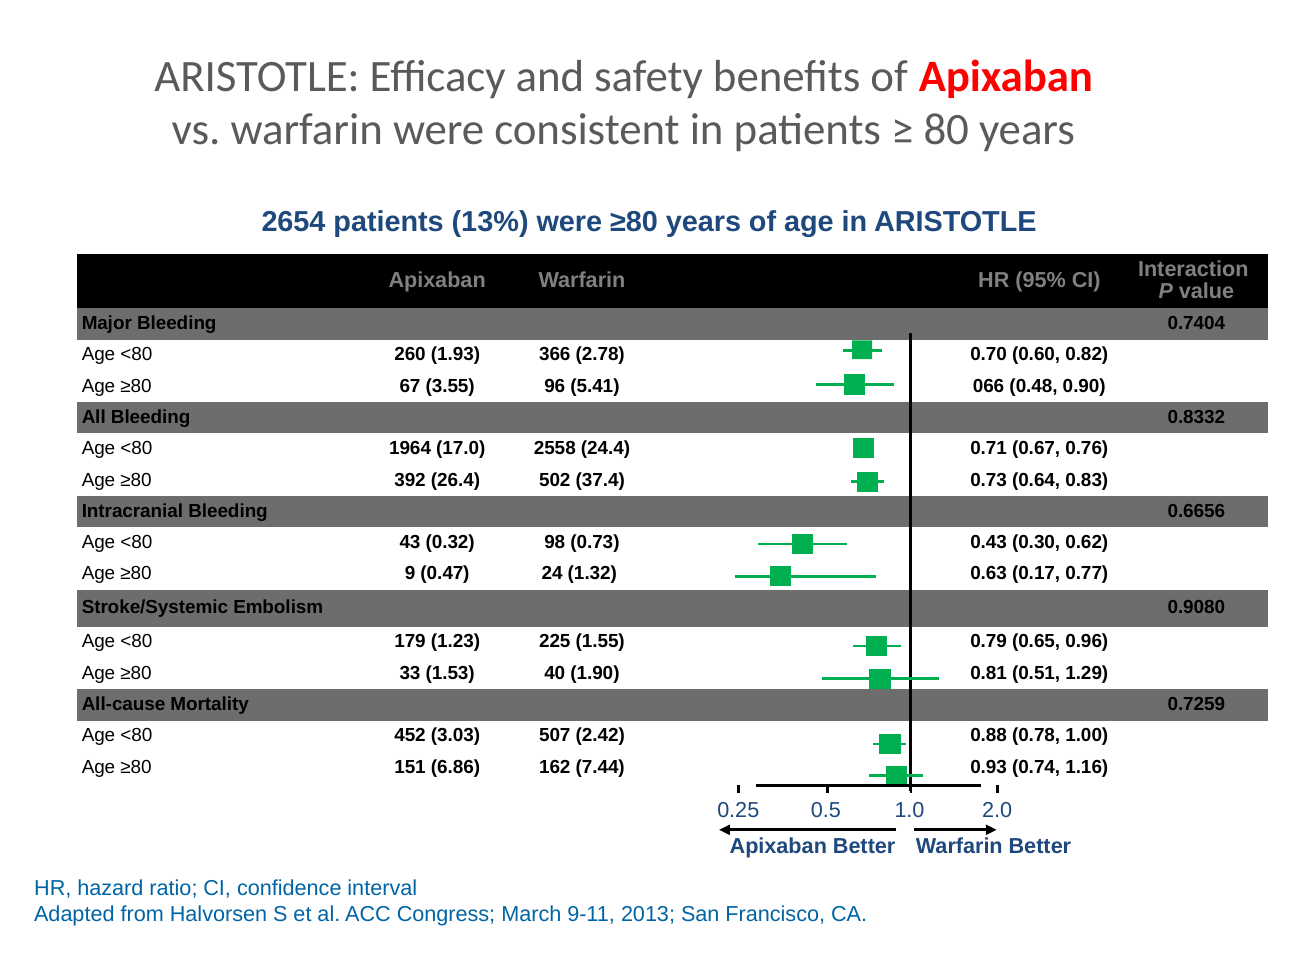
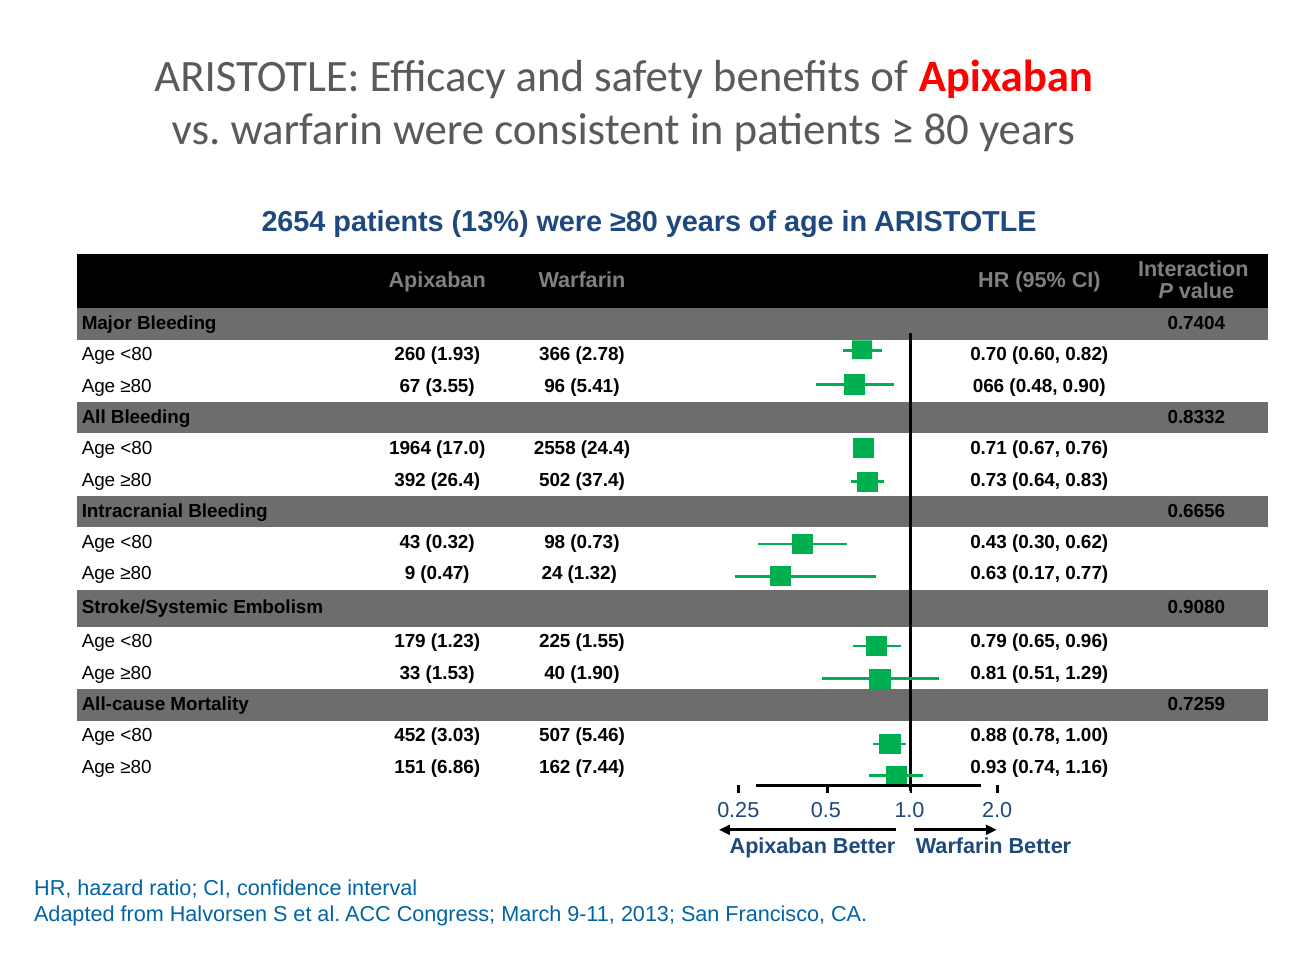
2.42: 2.42 -> 5.46
